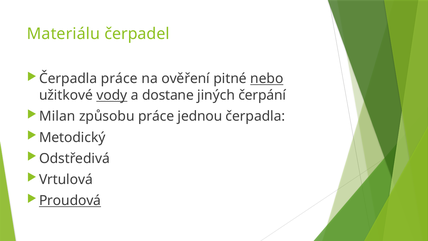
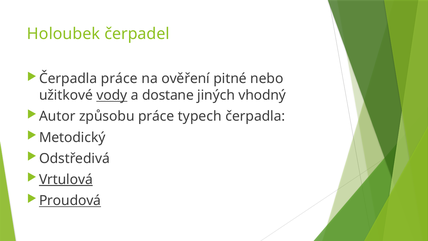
Materiálu: Materiálu -> Holoubek
nebo underline: present -> none
čerpání: čerpání -> vhodný
Milan: Milan -> Autor
jednou: jednou -> typech
Vrtulová underline: none -> present
